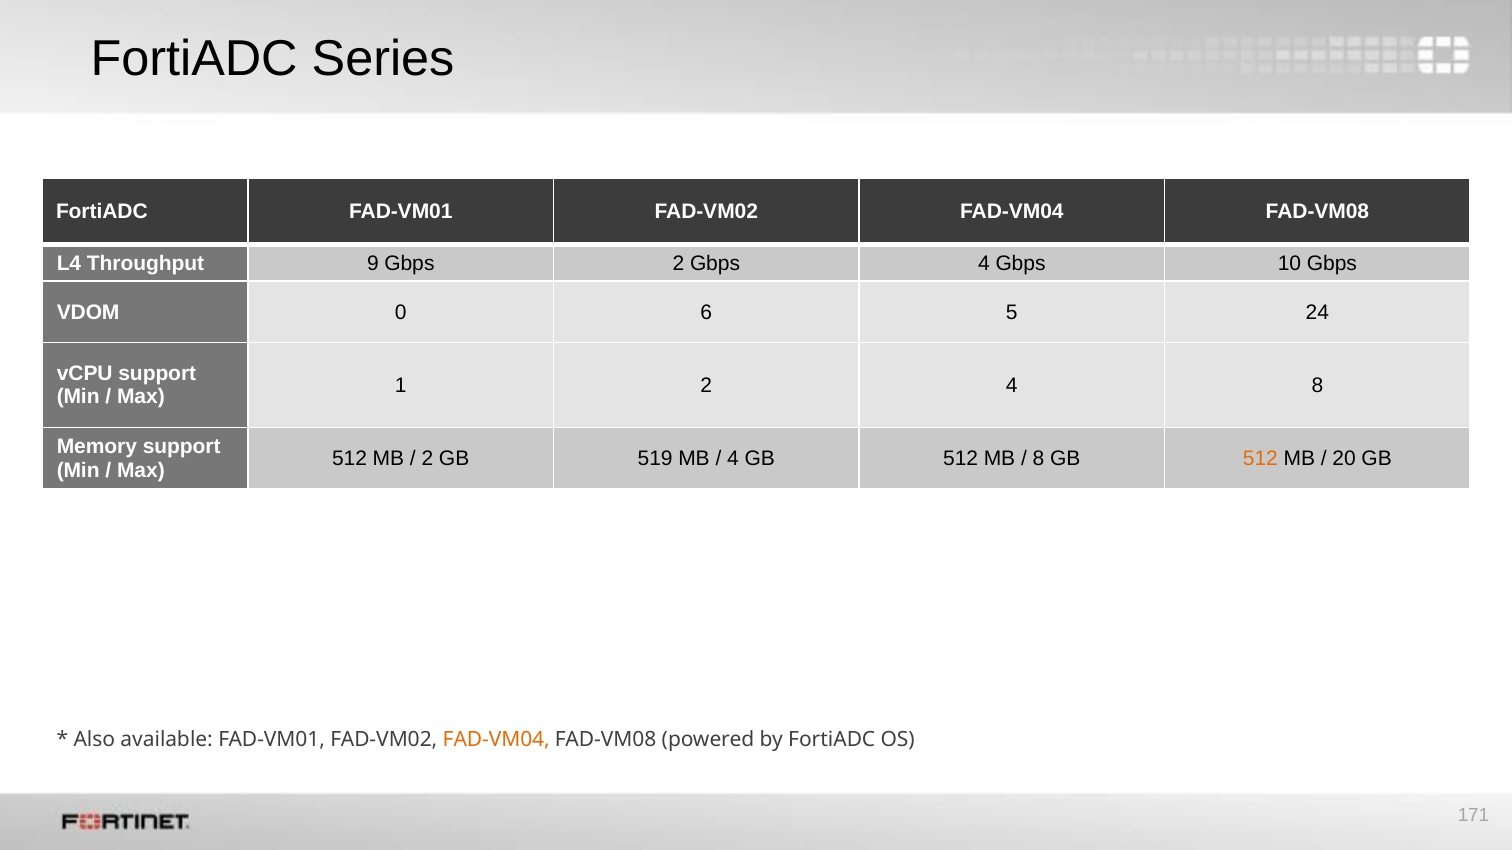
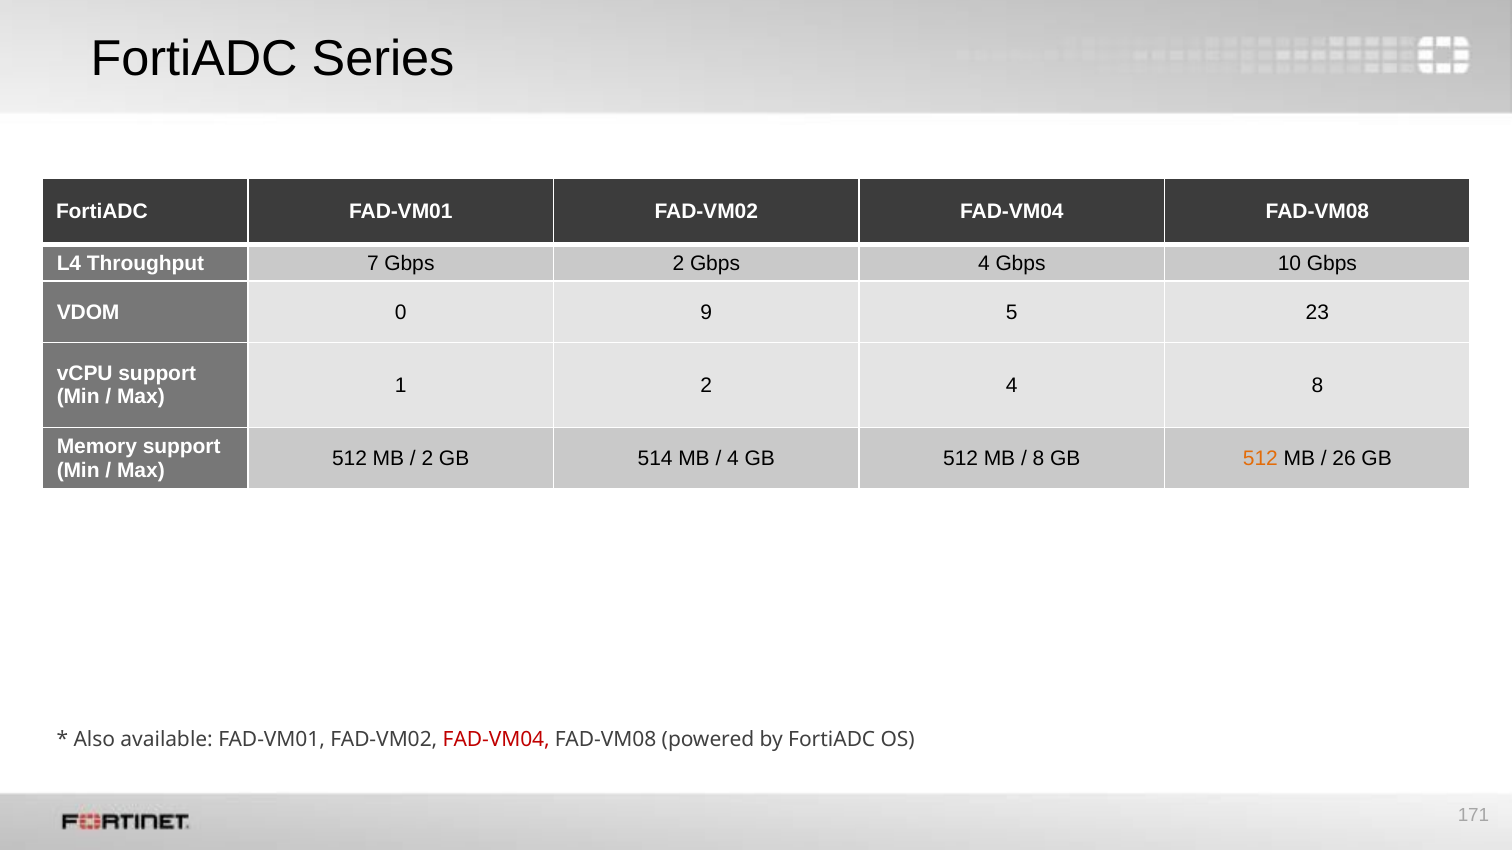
9: 9 -> 7
6: 6 -> 9
24: 24 -> 23
519: 519 -> 514
20: 20 -> 26
FAD-VM04 at (496, 740) colour: orange -> red
